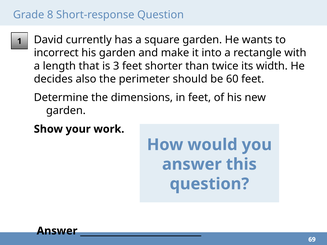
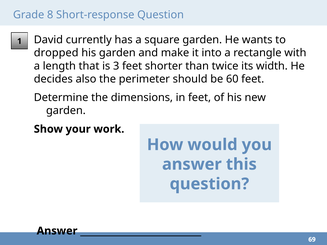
incorrect: incorrect -> dropped
